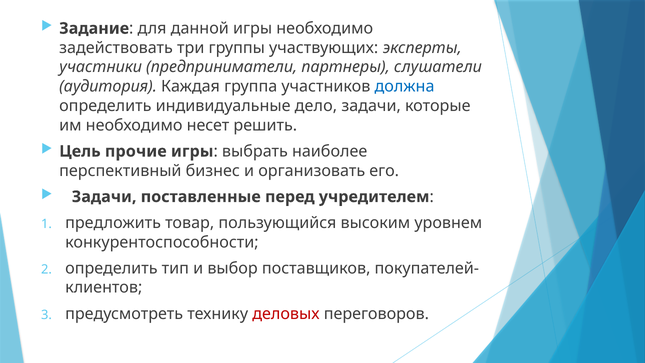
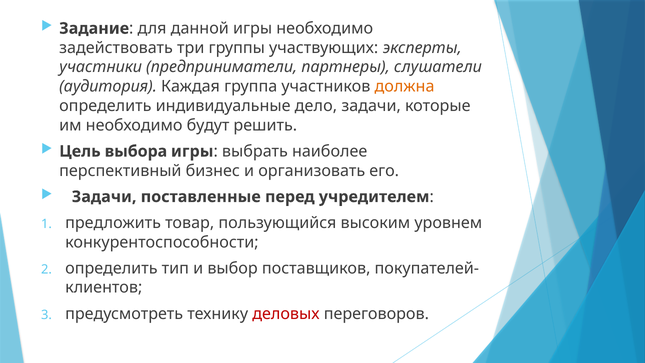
должна colour: blue -> orange
несет: несет -> будут
прочие: прочие -> выбора
